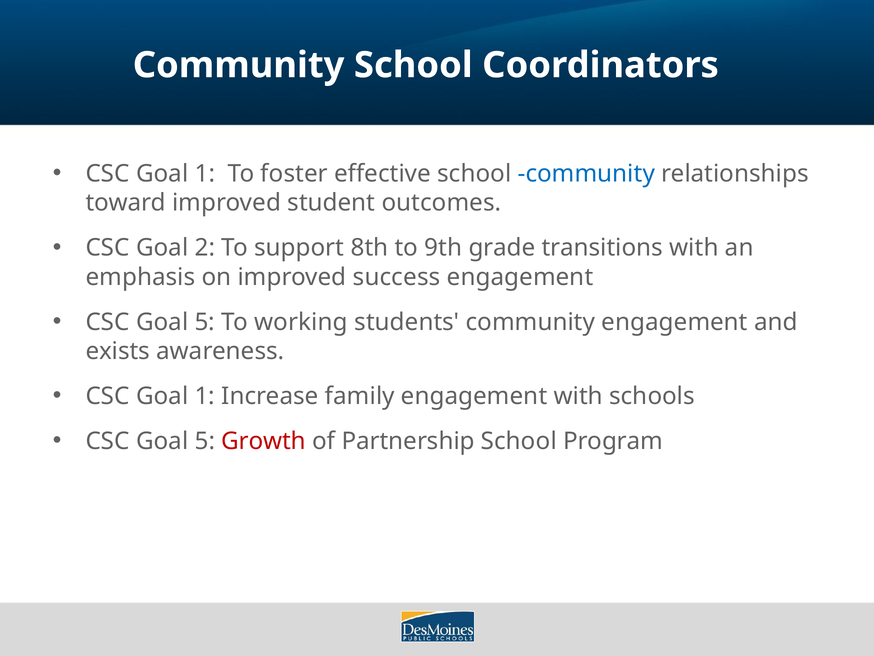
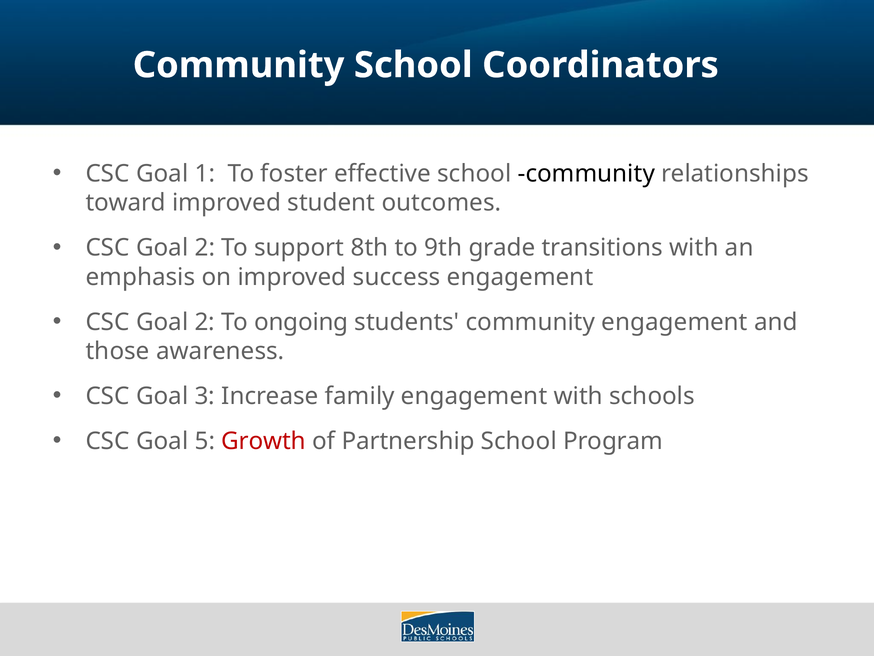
community at (586, 174) colour: blue -> black
5 at (205, 322): 5 -> 2
working: working -> ongoing
exists: exists -> those
1 at (205, 396): 1 -> 3
